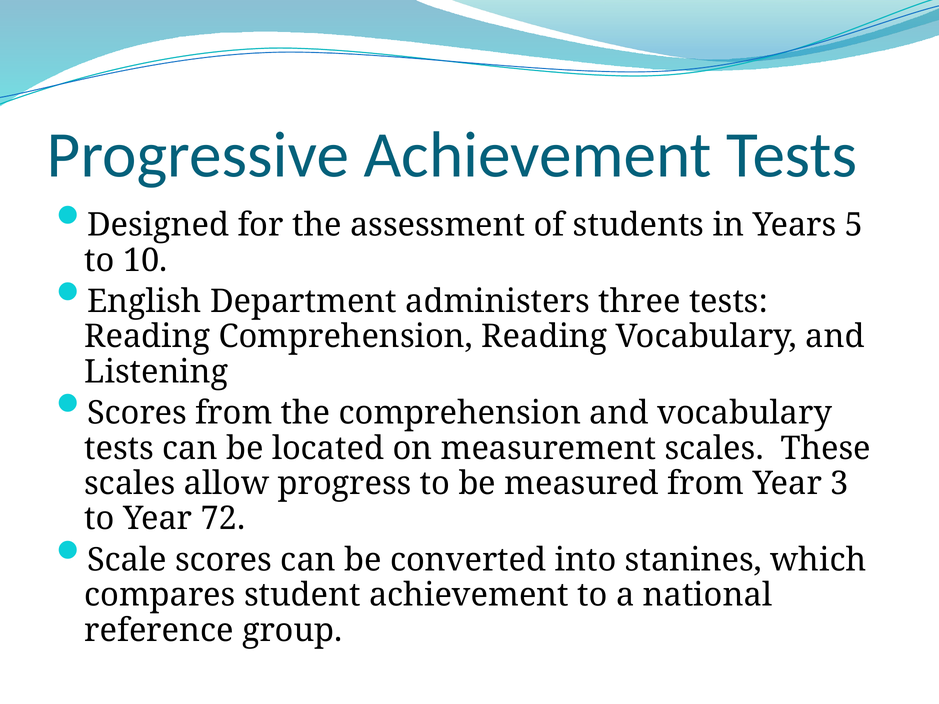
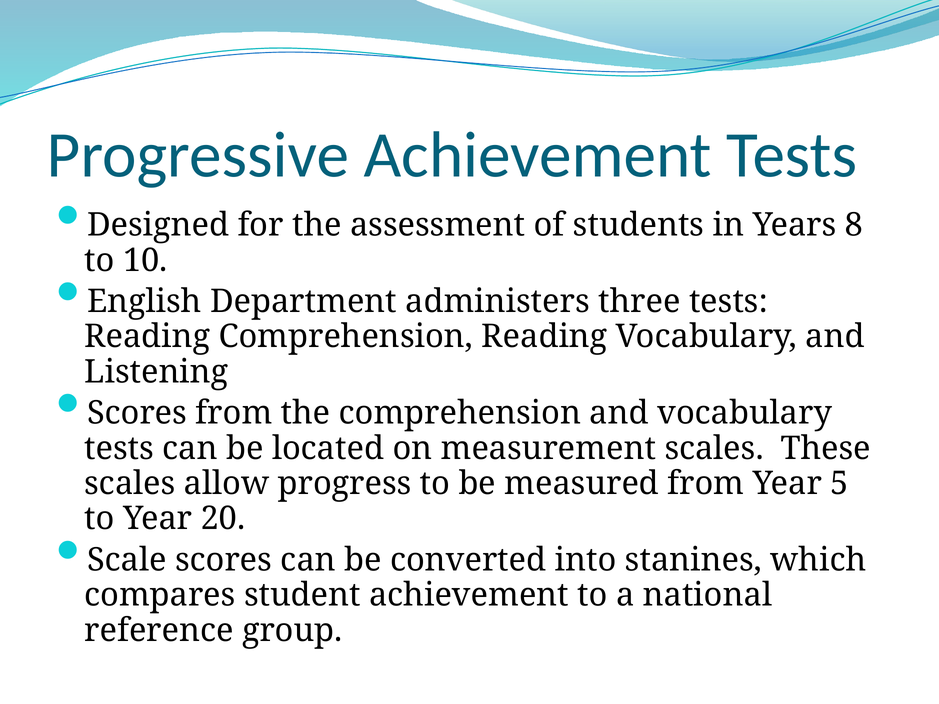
5: 5 -> 8
3: 3 -> 5
72: 72 -> 20
